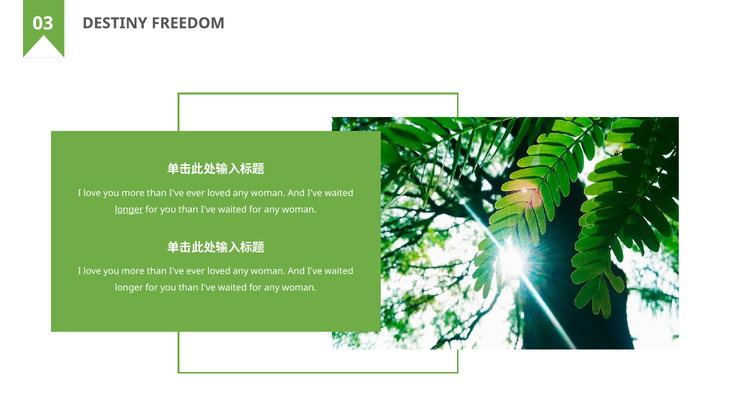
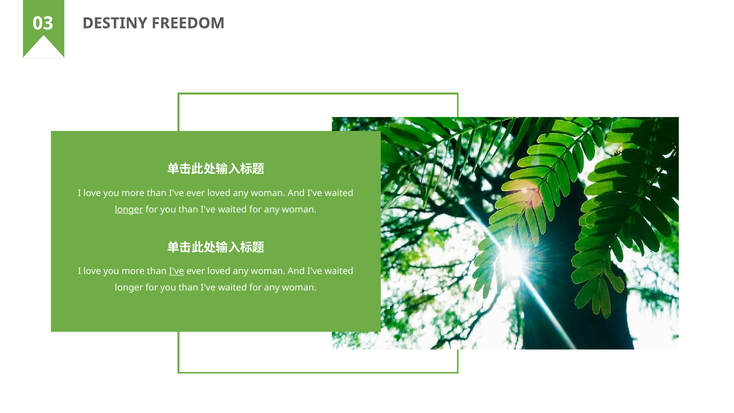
I've at (177, 271) underline: none -> present
